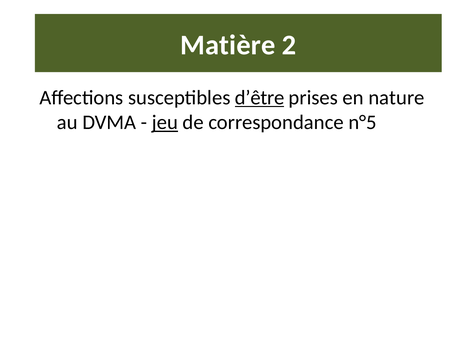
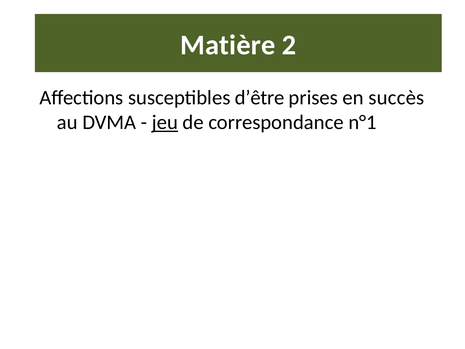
d’être underline: present -> none
nature: nature -> succès
n°5: n°5 -> n°1
